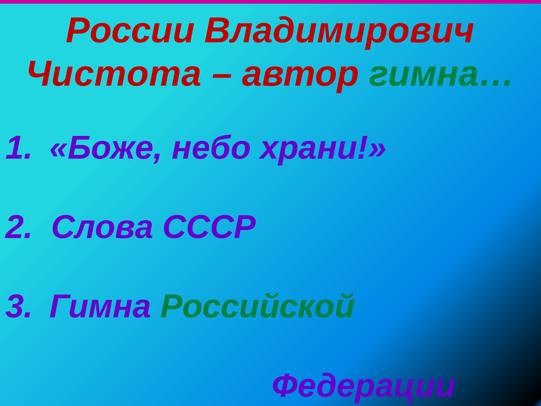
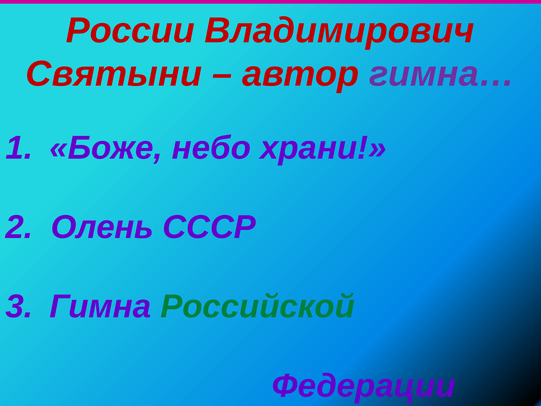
Чистота: Чистота -> Святыни
гимна… colour: green -> purple
Слова: Слова -> Олень
